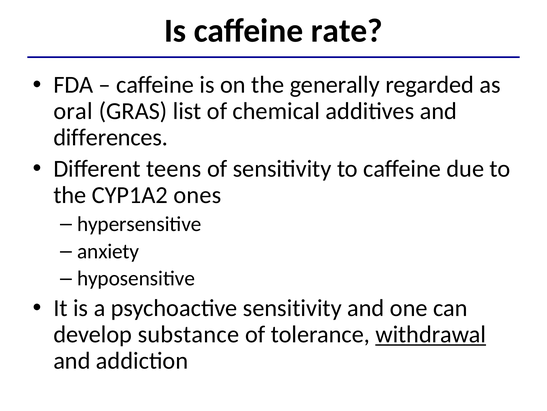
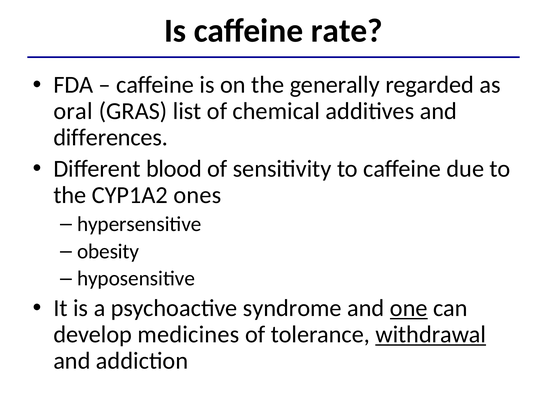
teens: teens -> blood
anxiety: anxiety -> obesity
psychoactive sensitivity: sensitivity -> syndrome
one underline: none -> present
substance: substance -> medicines
